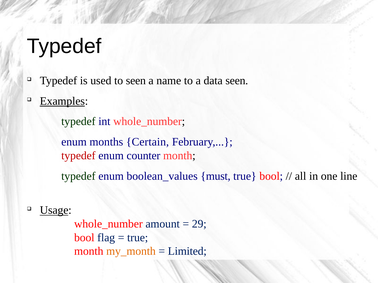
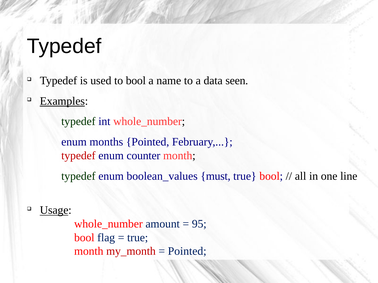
to seen: seen -> bool
months Certain: Certain -> Pointed
29: 29 -> 95
my_month colour: orange -> red
Limited at (187, 252): Limited -> Pointed
